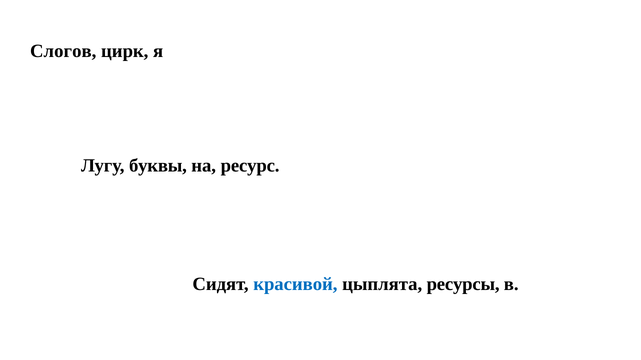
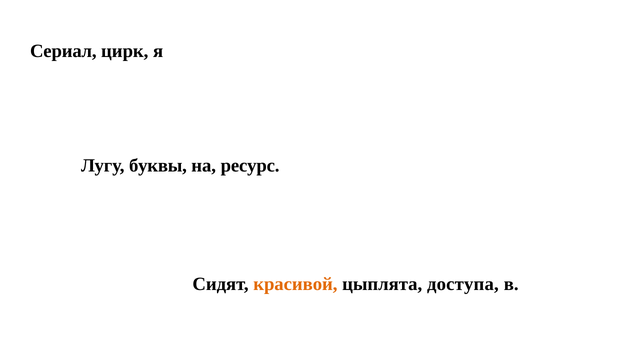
Слогов: Слогов -> Сериал
красивой colour: blue -> orange
ресурсы: ресурсы -> доступа
